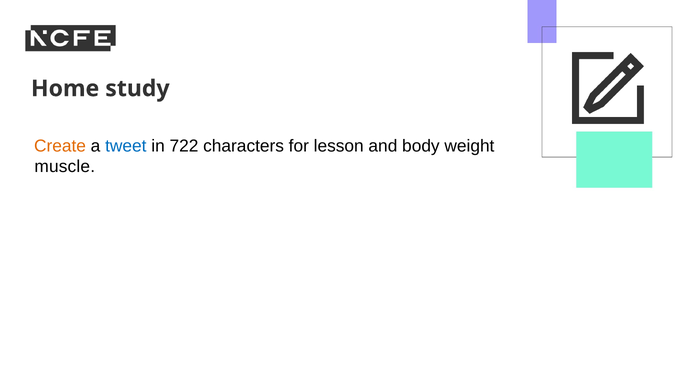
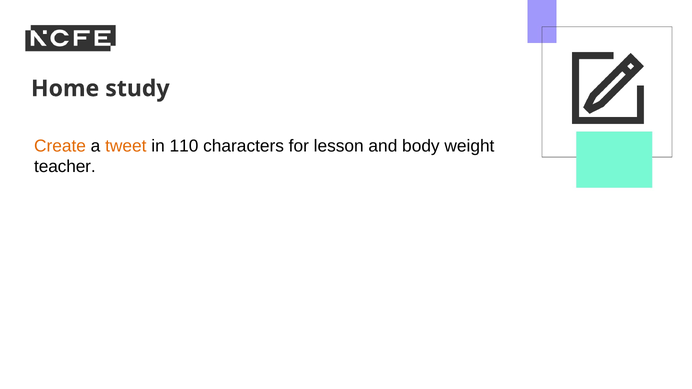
tweet colour: blue -> orange
722: 722 -> 110
muscle: muscle -> teacher
